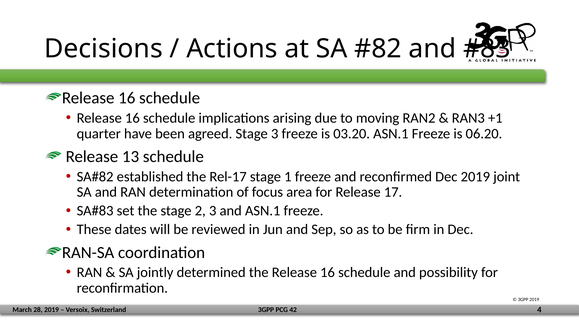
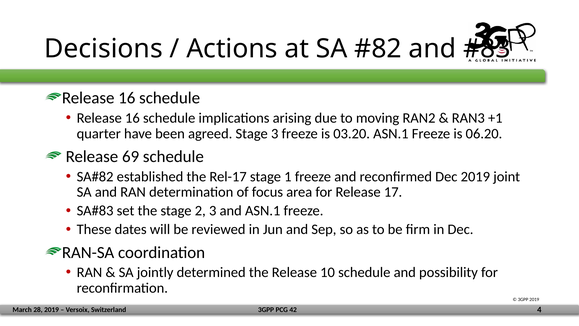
13: 13 -> 69
the Release 16: 16 -> 10
